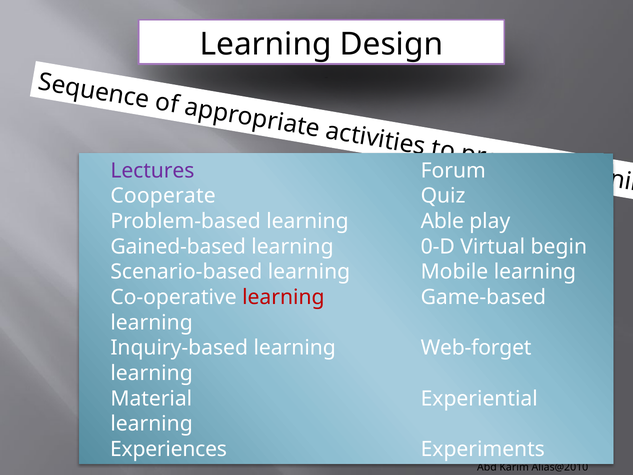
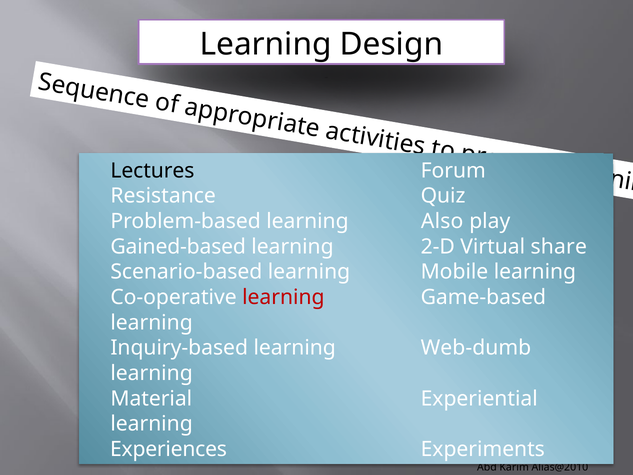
Lectures colour: purple -> black
Cooperate: Cooperate -> Resistance
Able: Able -> Also
0-D: 0-D -> 2-D
begin: begin -> share
Web-forget: Web-forget -> Web-dumb
